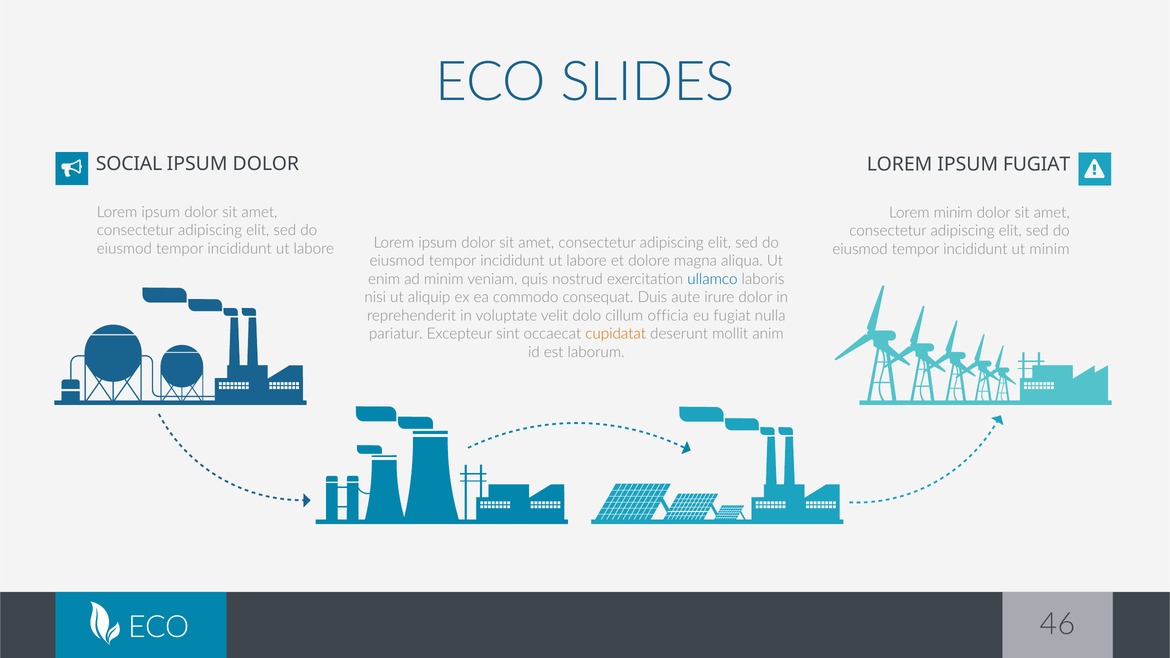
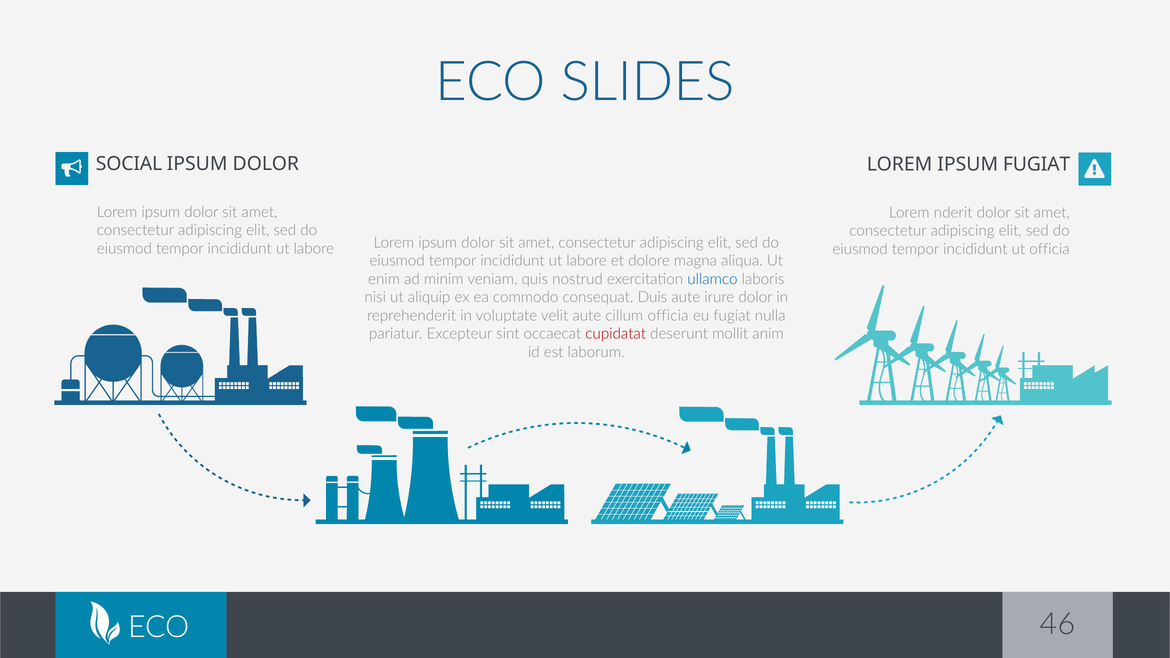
Lorem minim: minim -> nderit
ut minim: minim -> officia
velit dolo: dolo -> aute
cupidatat colour: orange -> red
